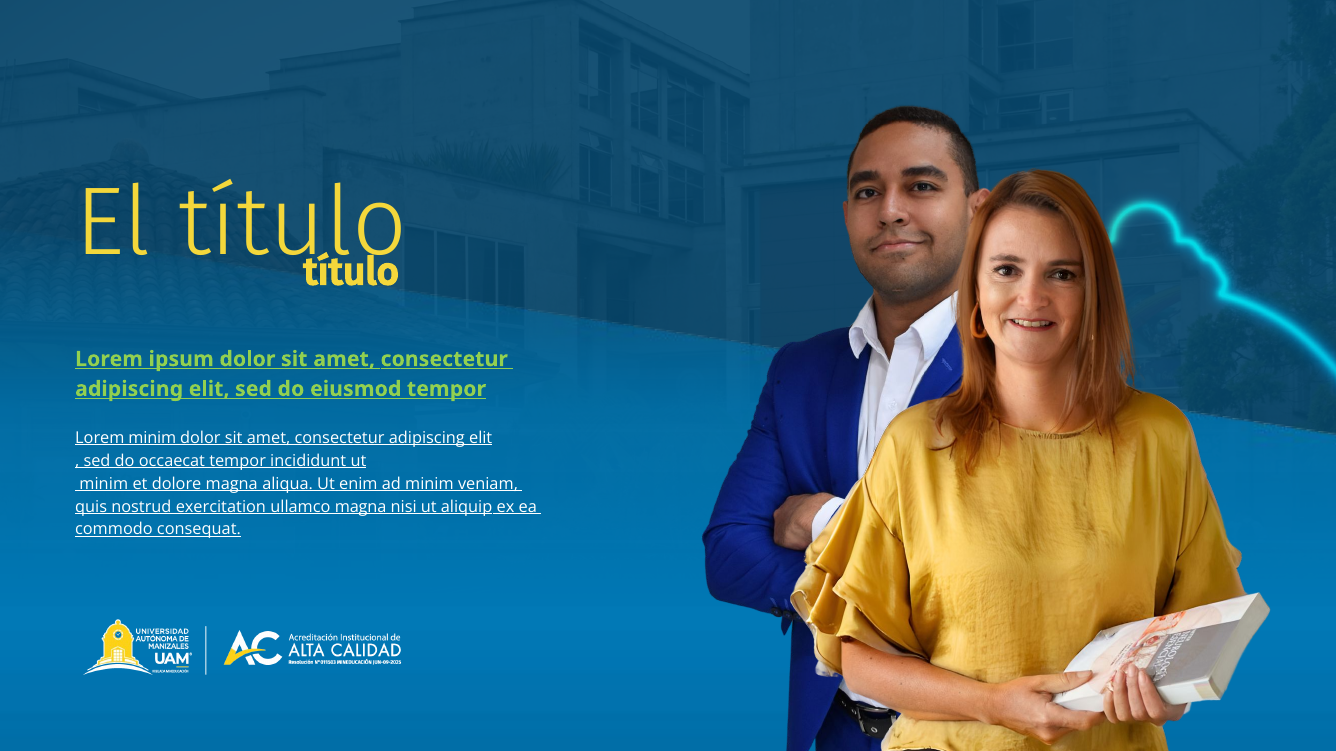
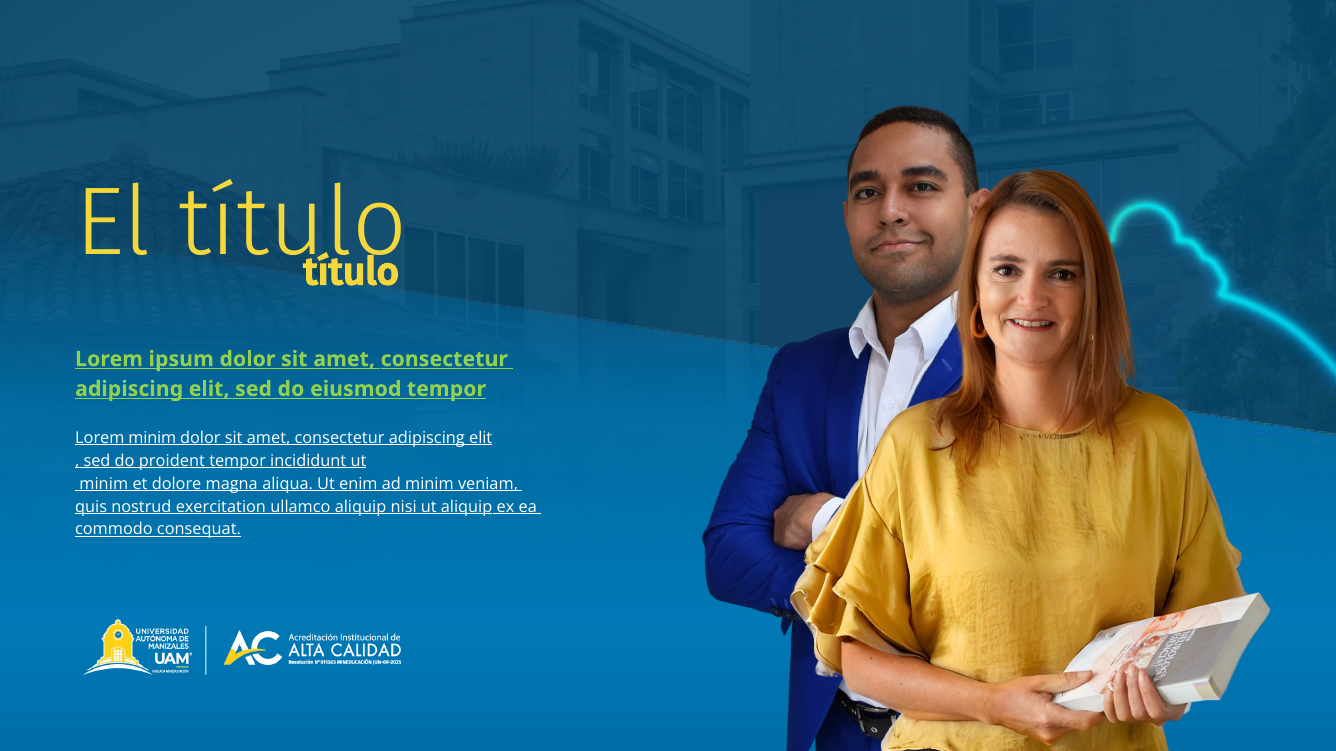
occaecat: occaecat -> proident
ullamco magna: magna -> aliquip
